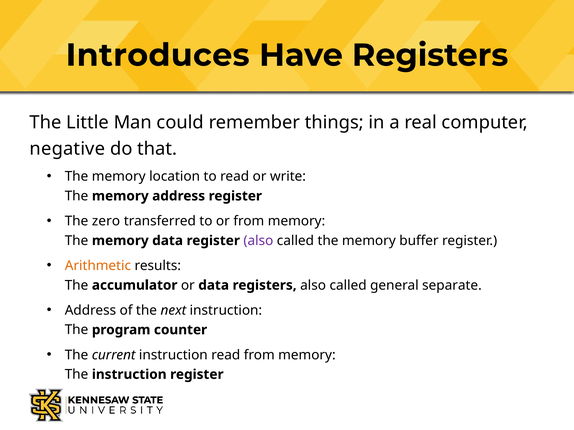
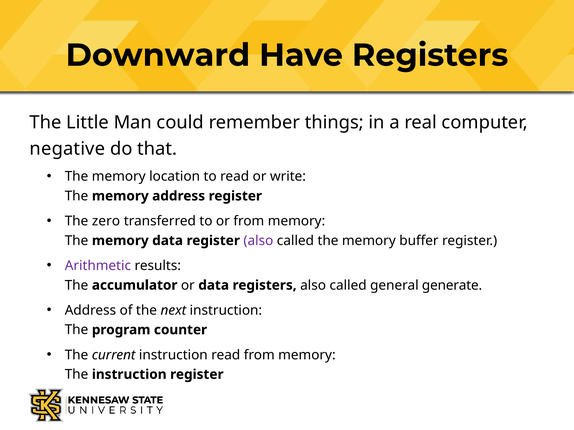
Introduces: Introduces -> Downward
Arithmetic colour: orange -> purple
separate: separate -> generate
